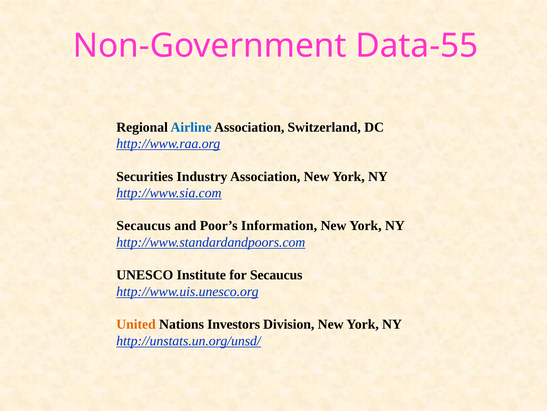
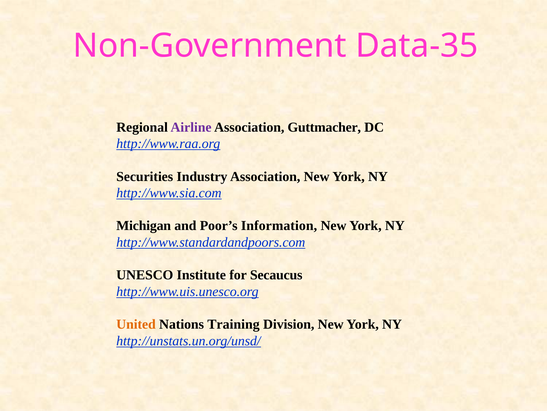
Data-55: Data-55 -> Data-35
Airline colour: blue -> purple
Switzerland: Switzerland -> Guttmacher
Secaucus at (144, 225): Secaucus -> Michigan
Investors: Investors -> Training
